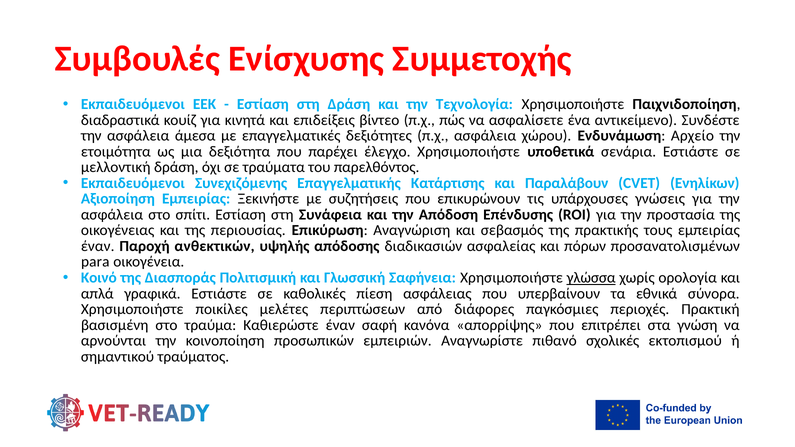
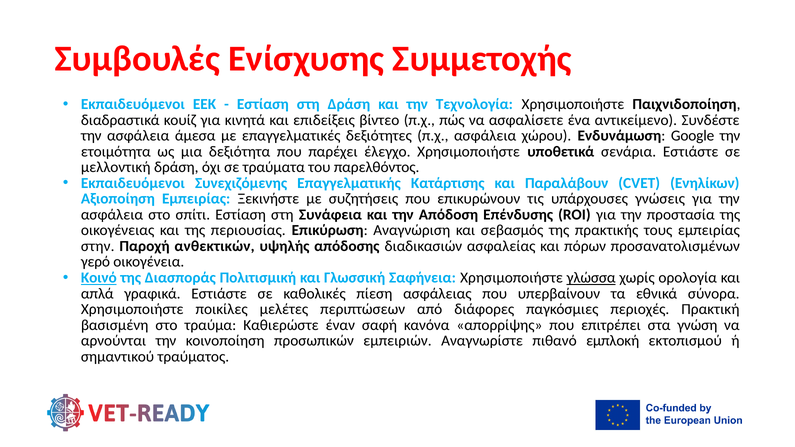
Αρχείο: Αρχείο -> Google
έναν at (98, 246): έναν -> στην
para: para -> γερό
Κοινό underline: none -> present
σχολικές: σχολικές -> εμπλοκή
